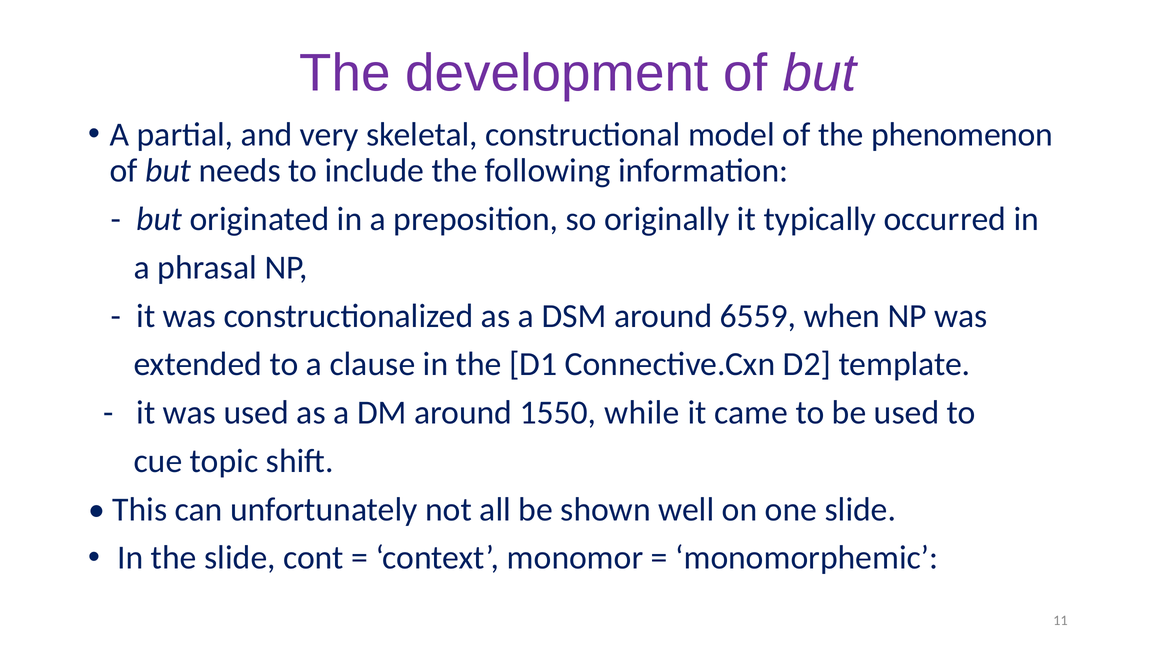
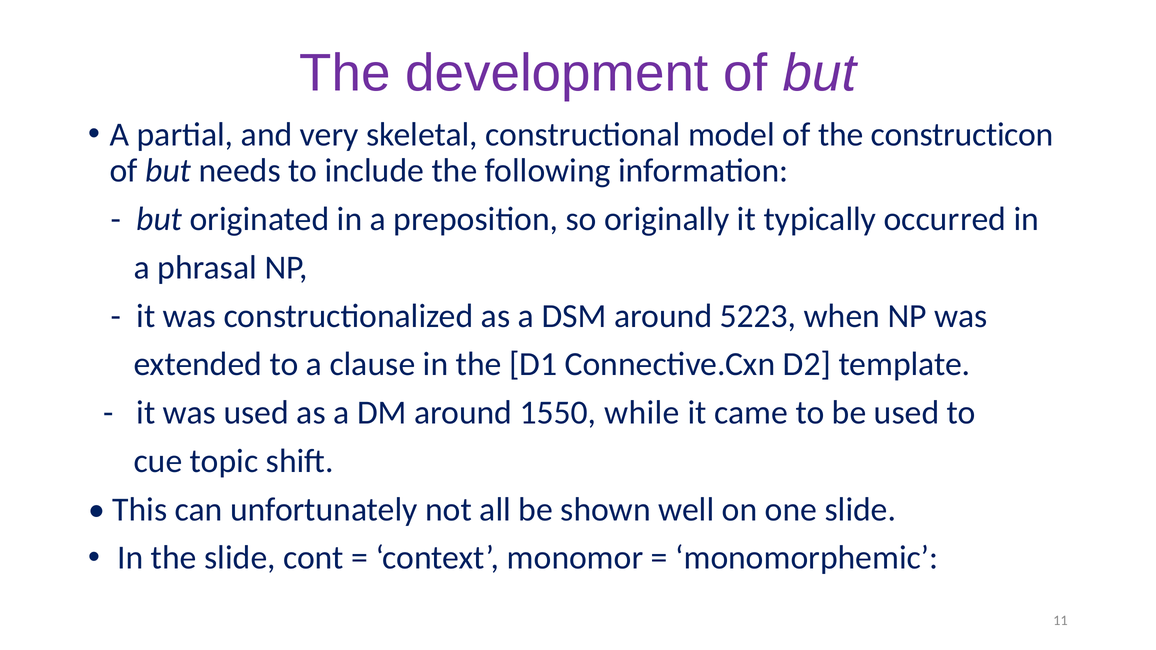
phenomenon: phenomenon -> constructicon
6559: 6559 -> 5223
